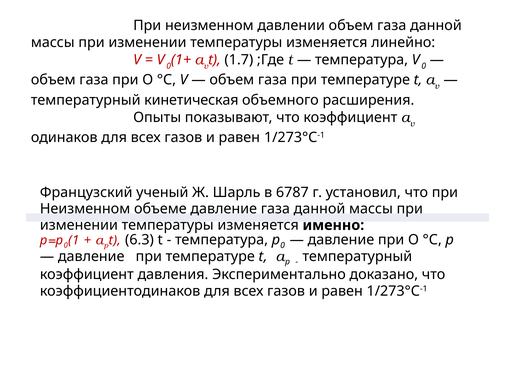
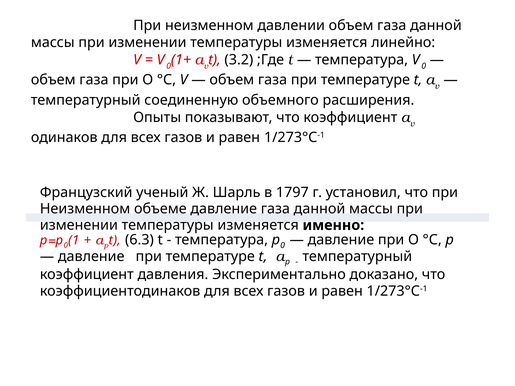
1.7: 1.7 -> 3.2
кинетическая: кинетическая -> соединенную
6787: 6787 -> 1797
